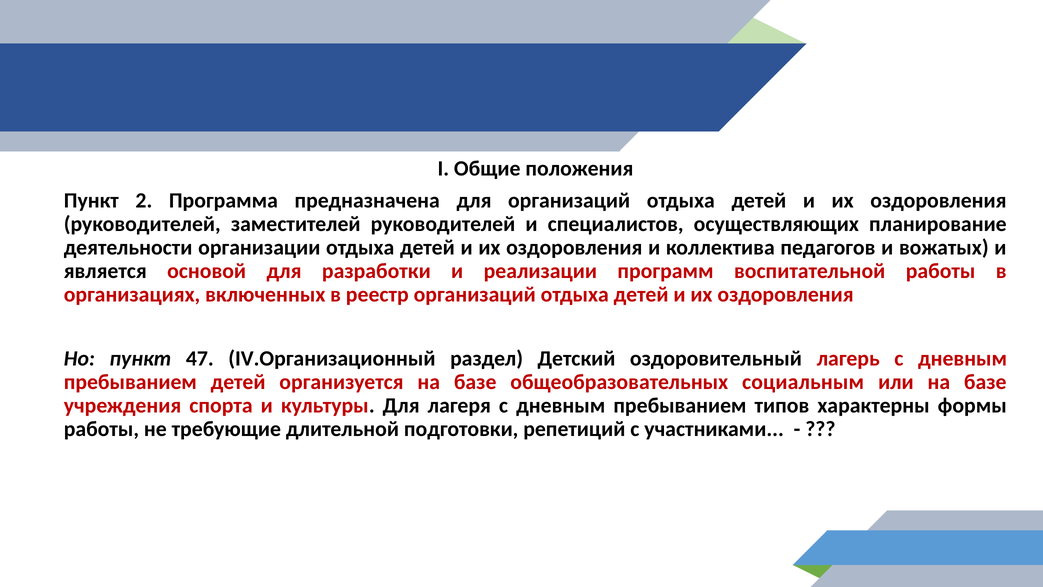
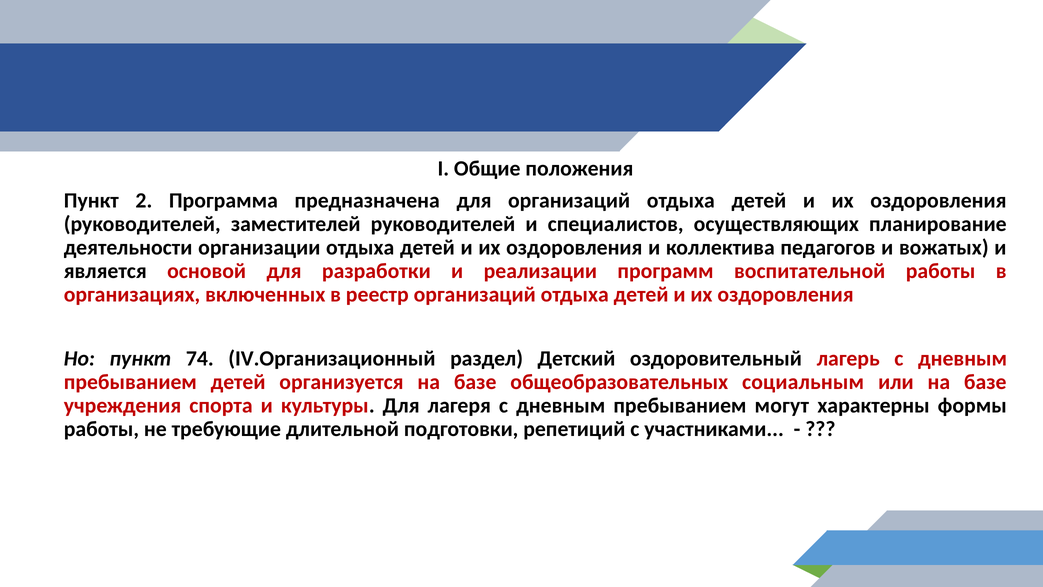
47: 47 -> 74
типов: типов -> могут
